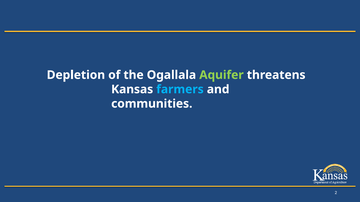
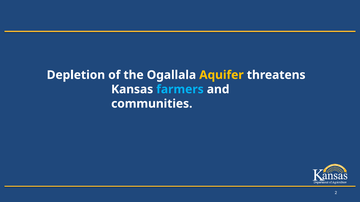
Aquifer colour: light green -> yellow
